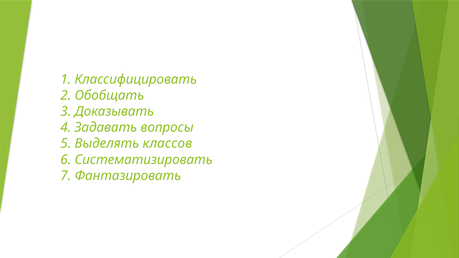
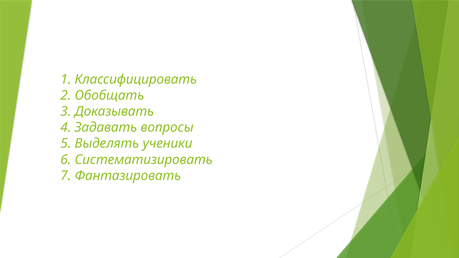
классов: классов -> ученики
